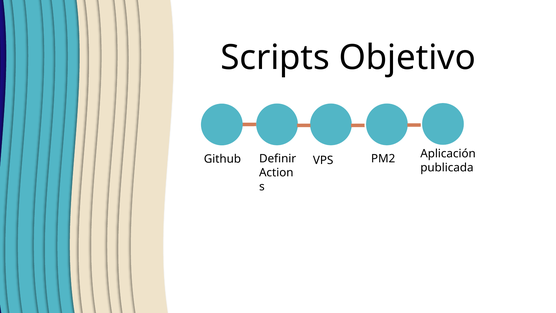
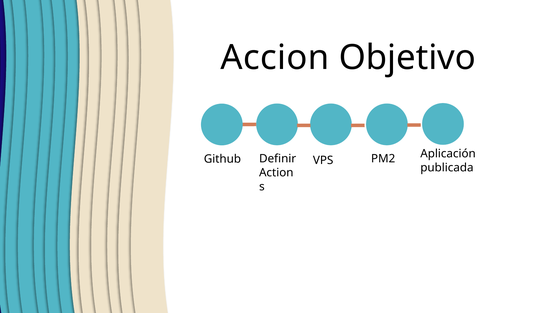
Scripts: Scripts -> Accion
